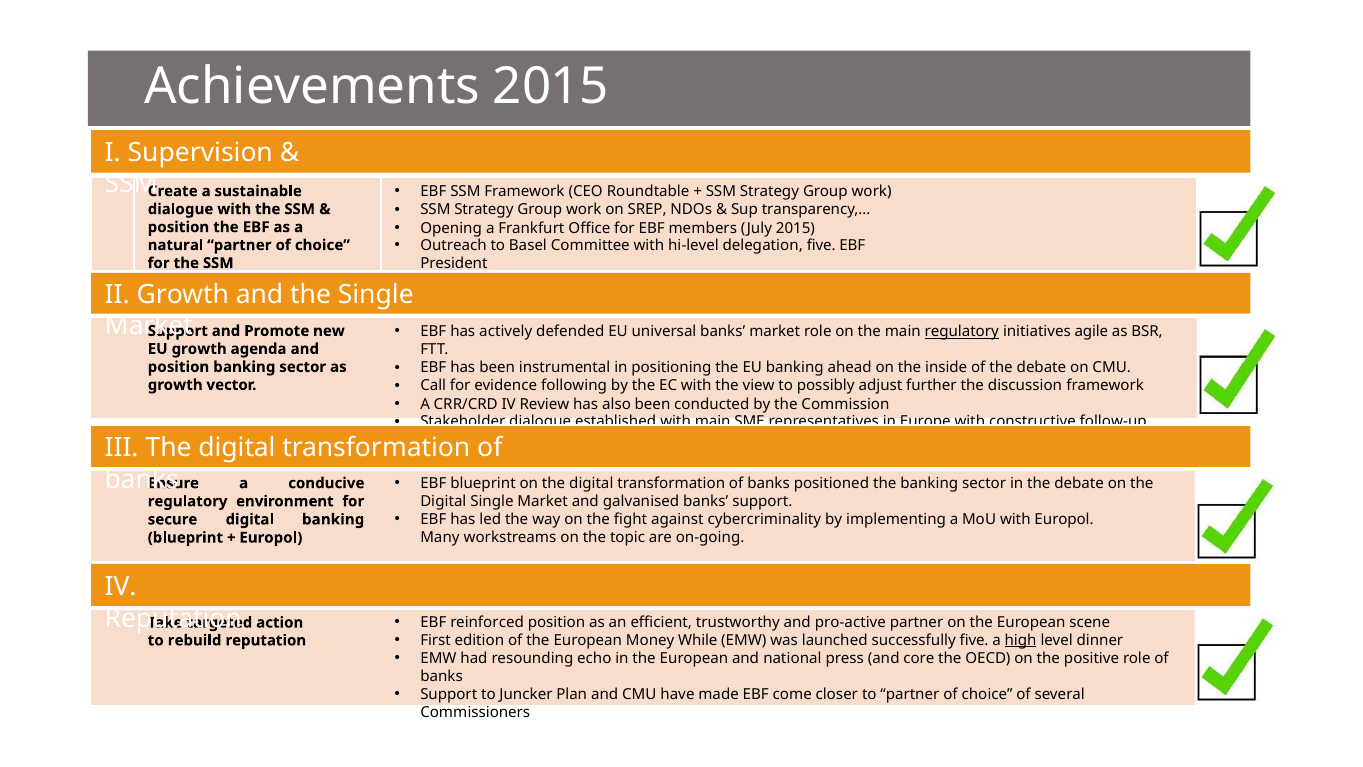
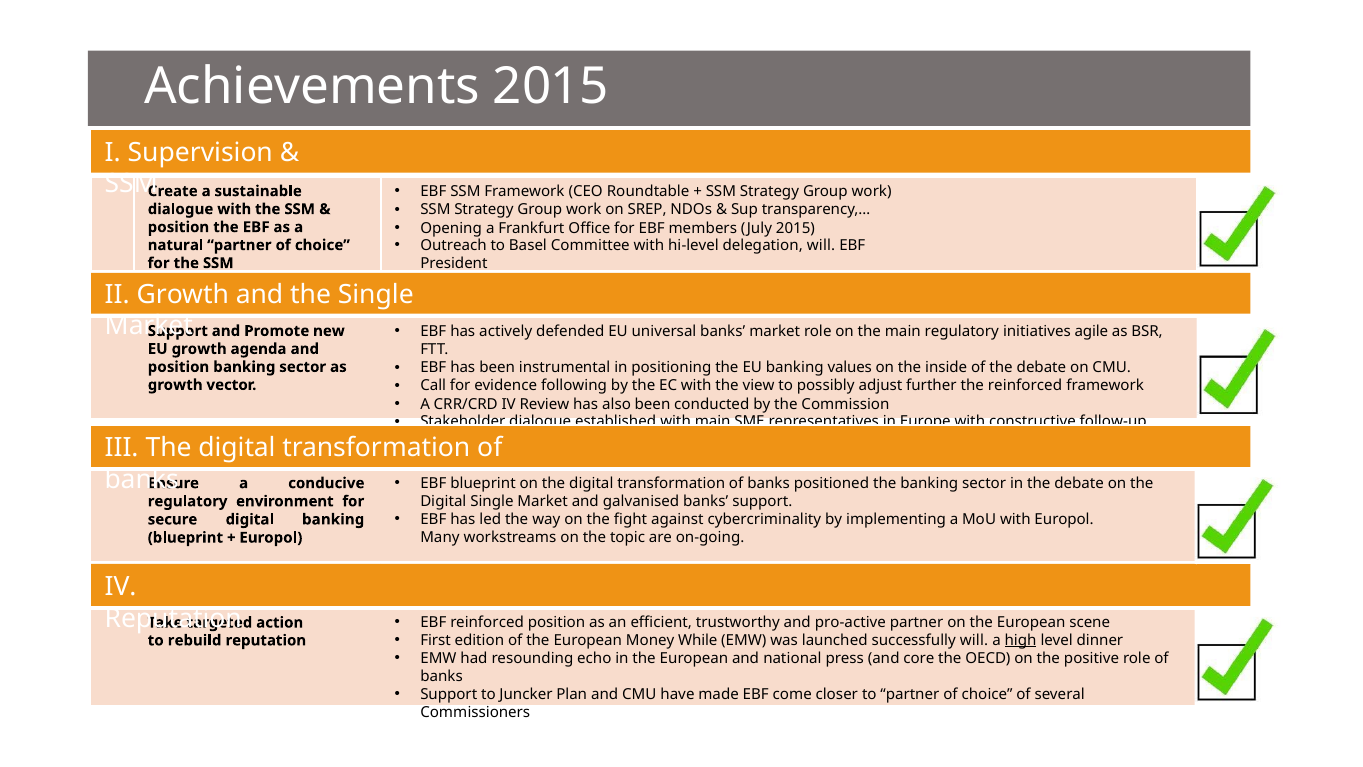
delegation five: five -> will
regulatory at (962, 331) underline: present -> none
ahead: ahead -> values
the discussion: discussion -> reinforced
successfully five: five -> will
